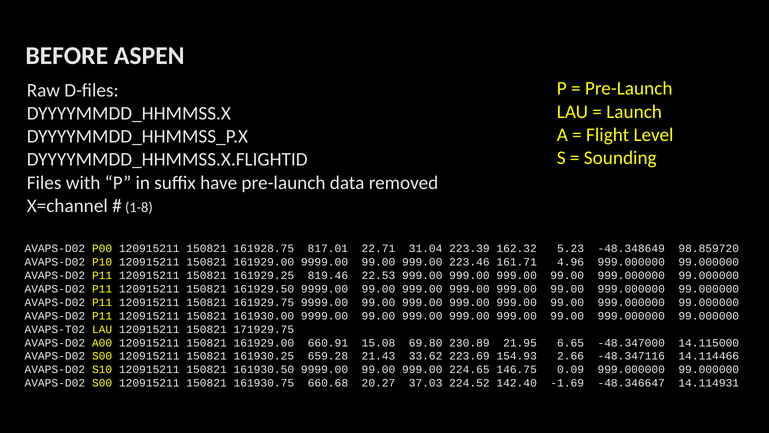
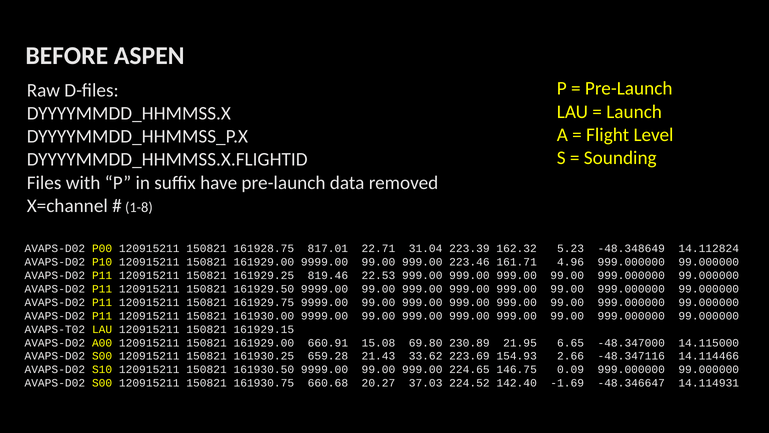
98.859720: 98.859720 -> 14.112824
171929.75: 171929.75 -> 161929.15
